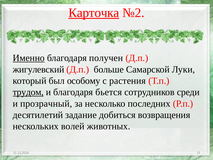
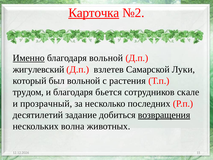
благодаря получен: получен -> вольной
больше: больше -> взлетев
был особому: особому -> вольной
трудом underline: present -> none
среди: среди -> скале
возвращения underline: none -> present
волей: волей -> волна
